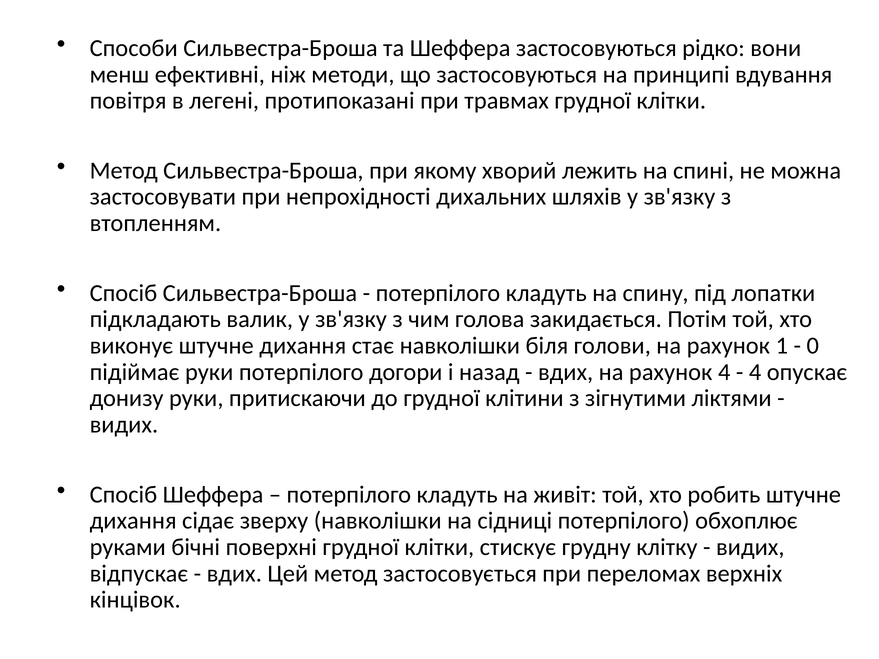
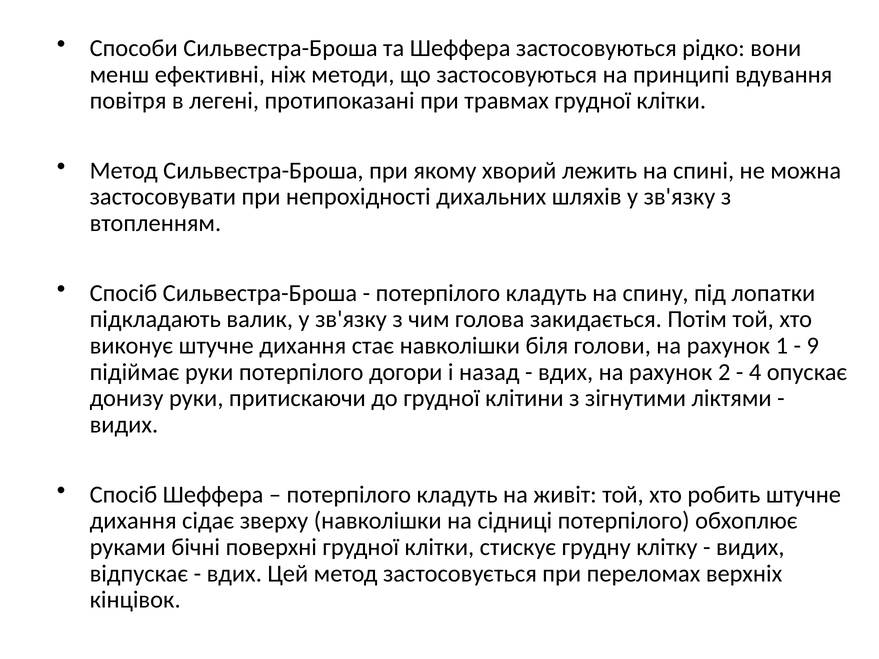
0: 0 -> 9
рахунок 4: 4 -> 2
